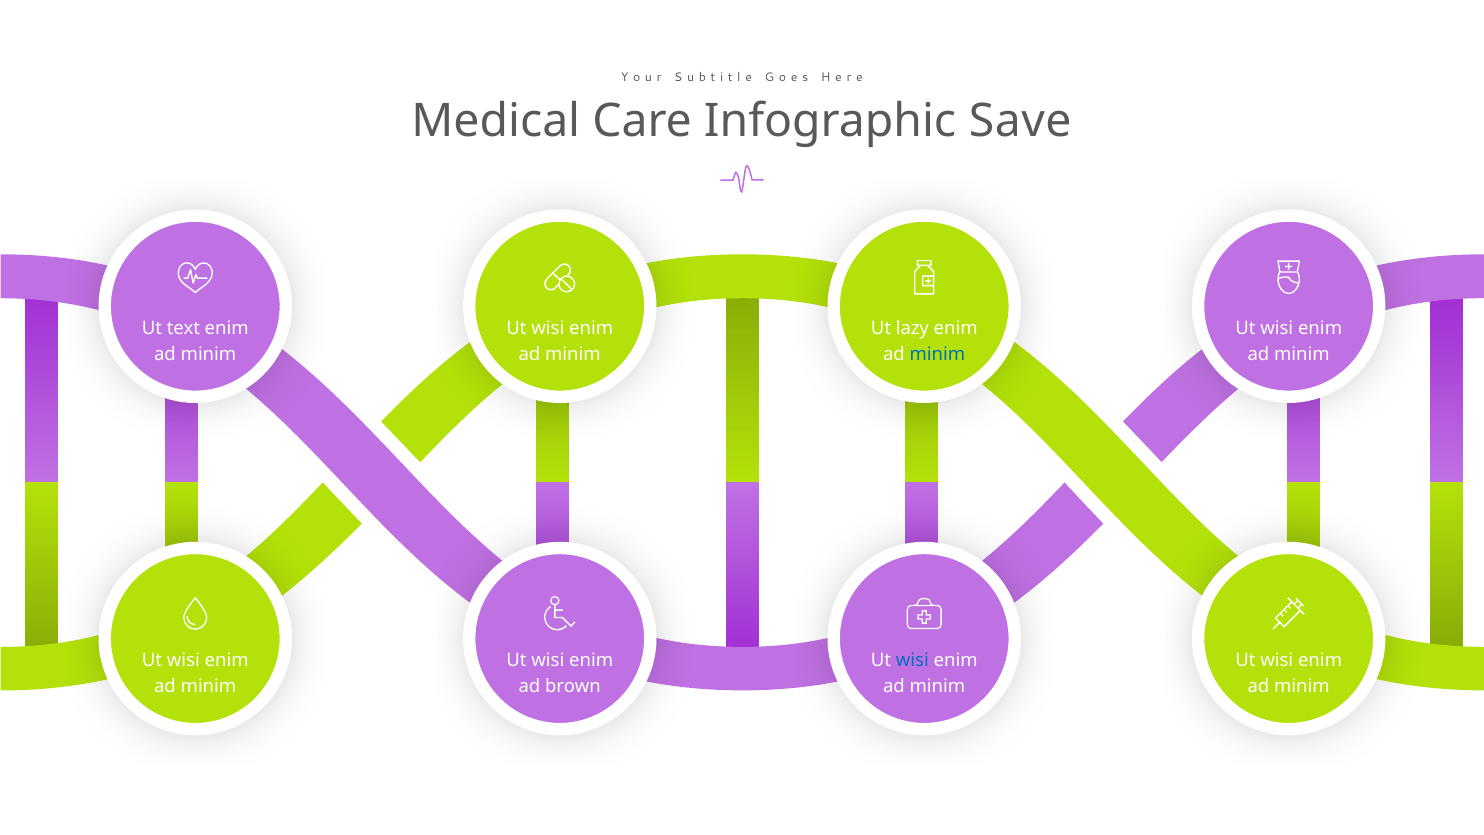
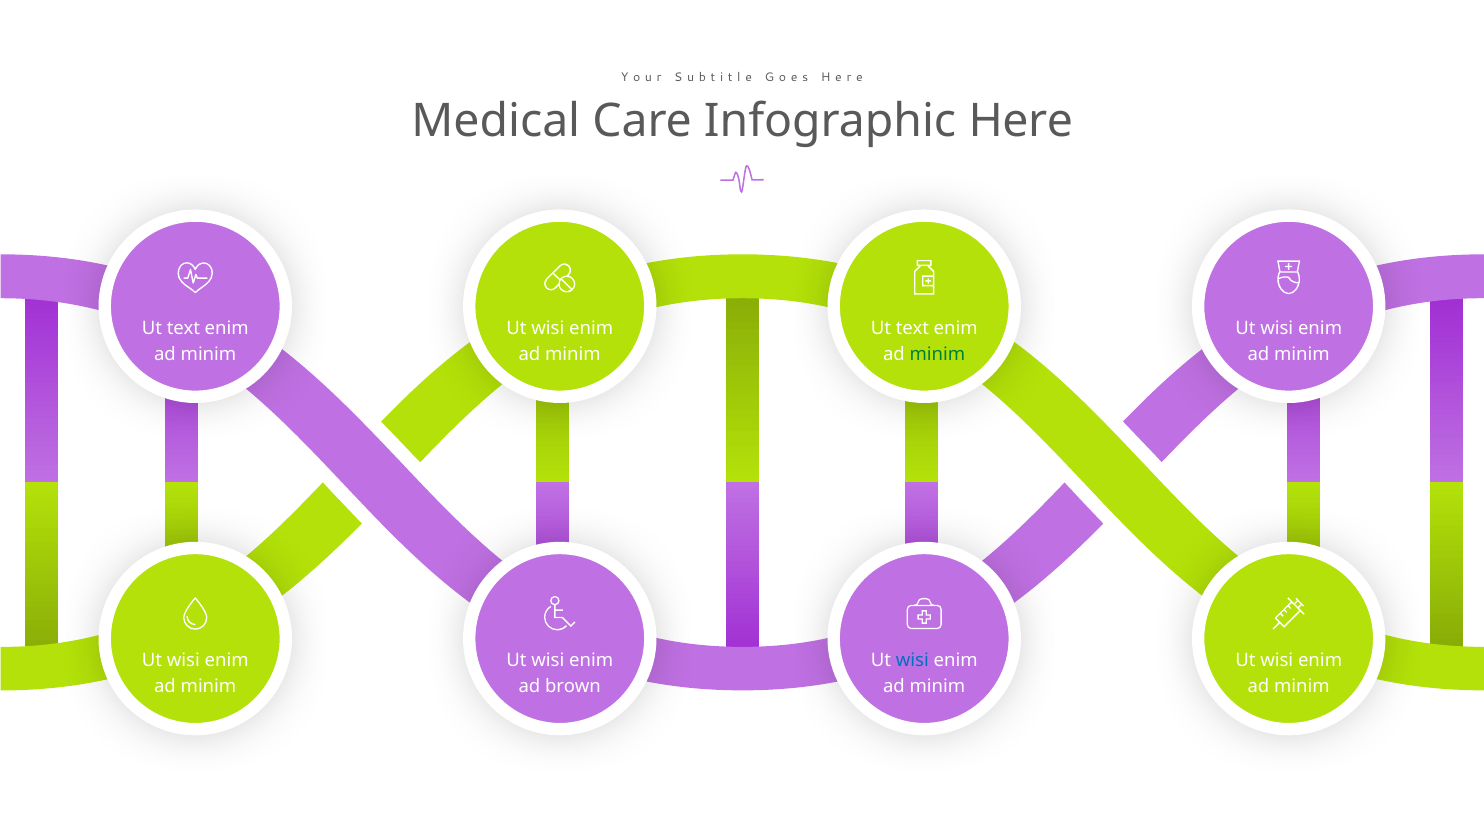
Save: Save -> Here
lazy at (912, 328): lazy -> text
minim at (937, 355) colour: blue -> green
